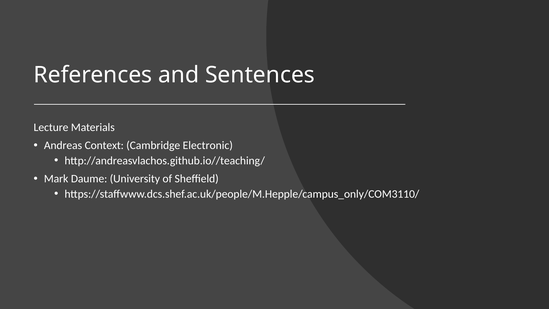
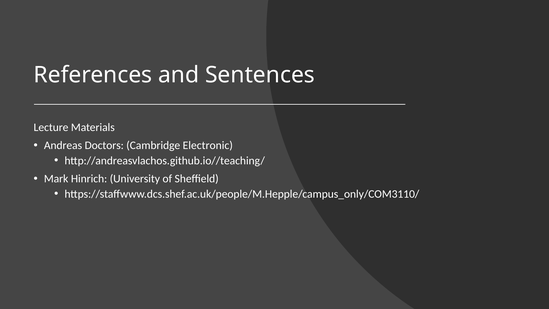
Context: Context -> Doctors
Daume: Daume -> Hinrich
